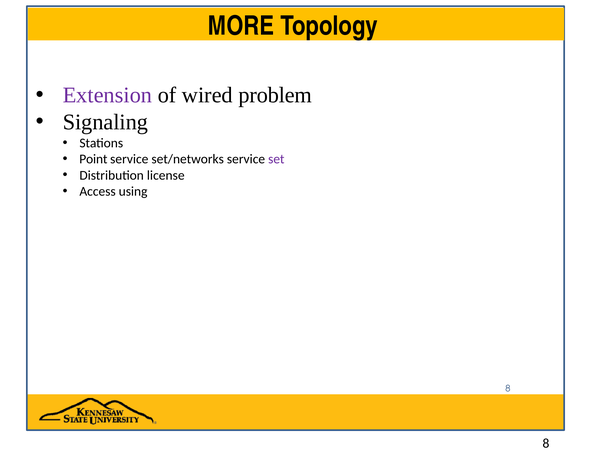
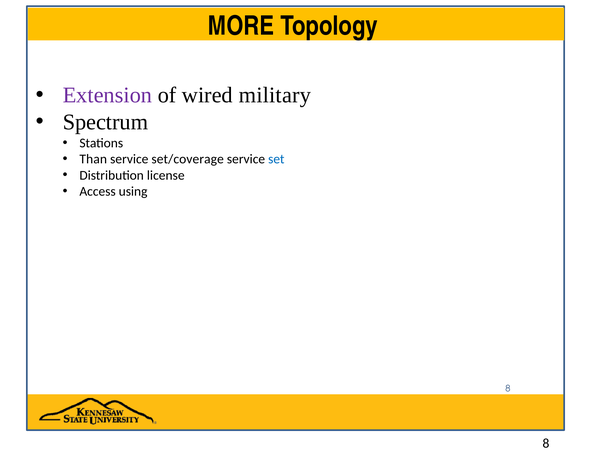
problem: problem -> military
Signaling: Signaling -> Spectrum
Point: Point -> Than
set/networks: set/networks -> set/coverage
set colour: purple -> blue
